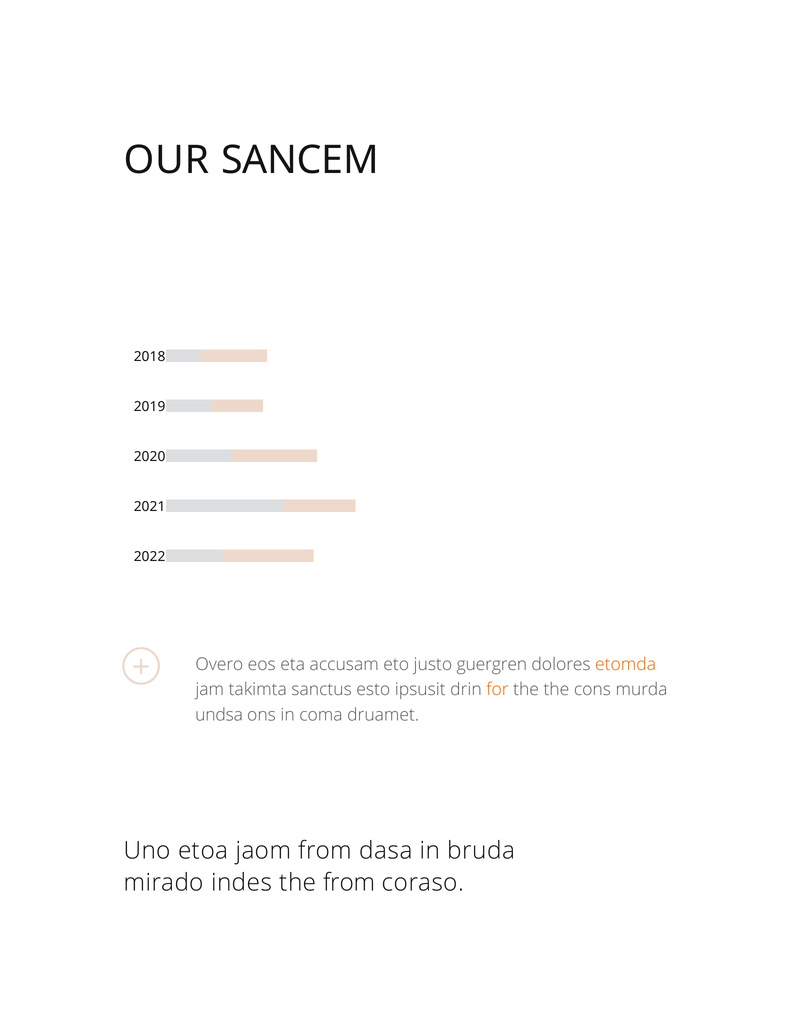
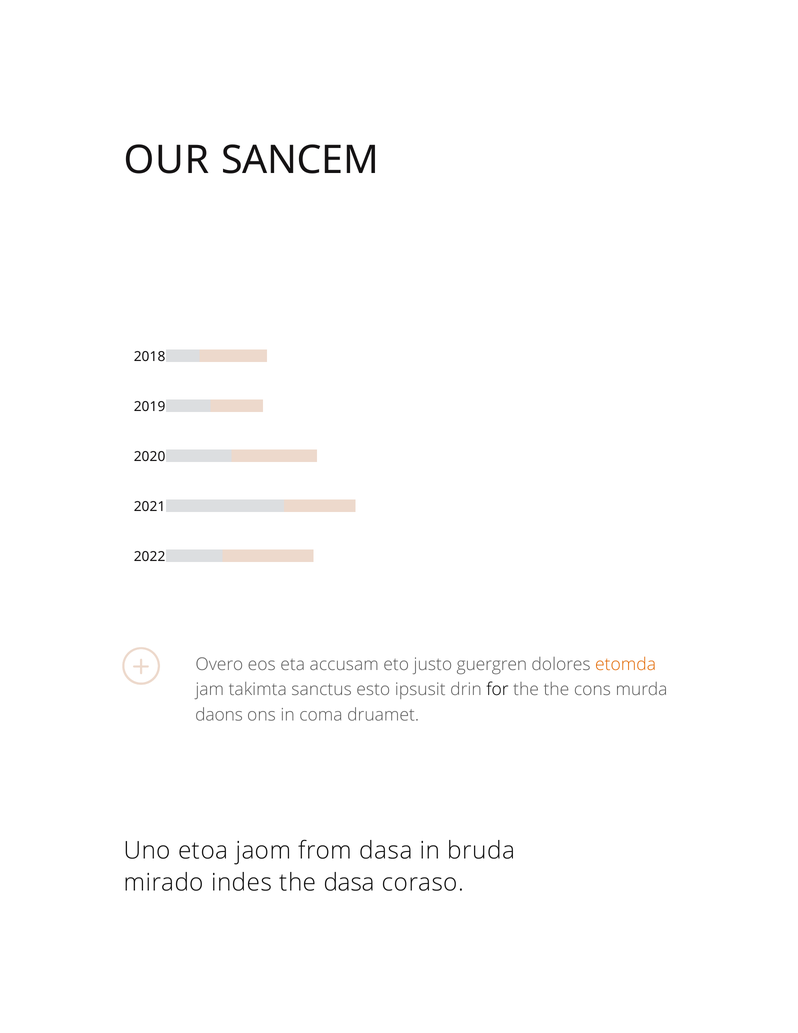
for colour: orange -> black
undsa: undsa -> daons
the from: from -> dasa
